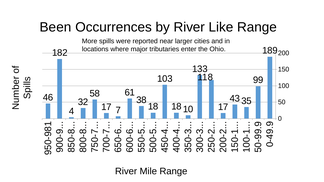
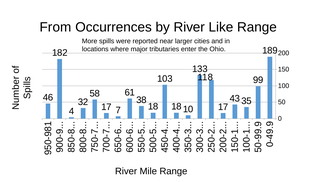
Been: Been -> From
